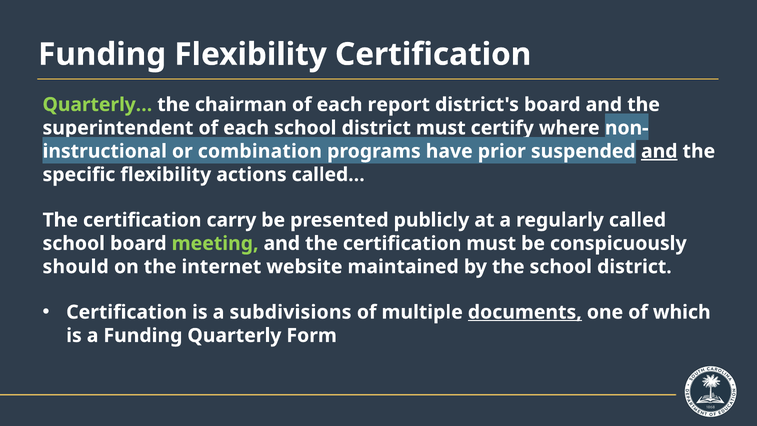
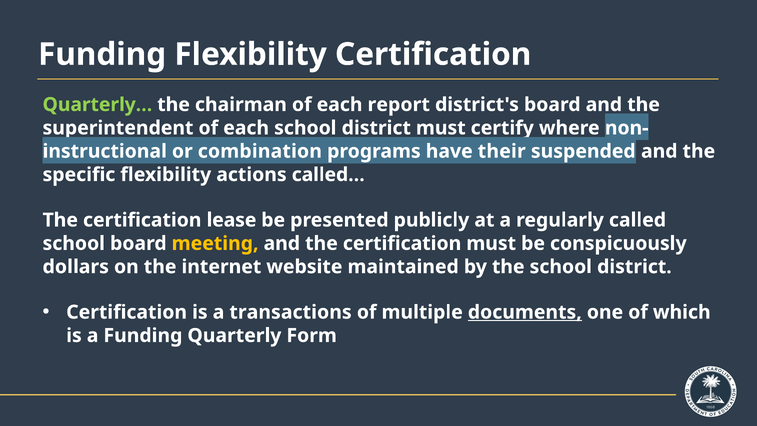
prior: prior -> their
and at (659, 151) underline: present -> none
carry: carry -> lease
meeting colour: light green -> yellow
should: should -> dollars
subdivisions: subdivisions -> transactions
